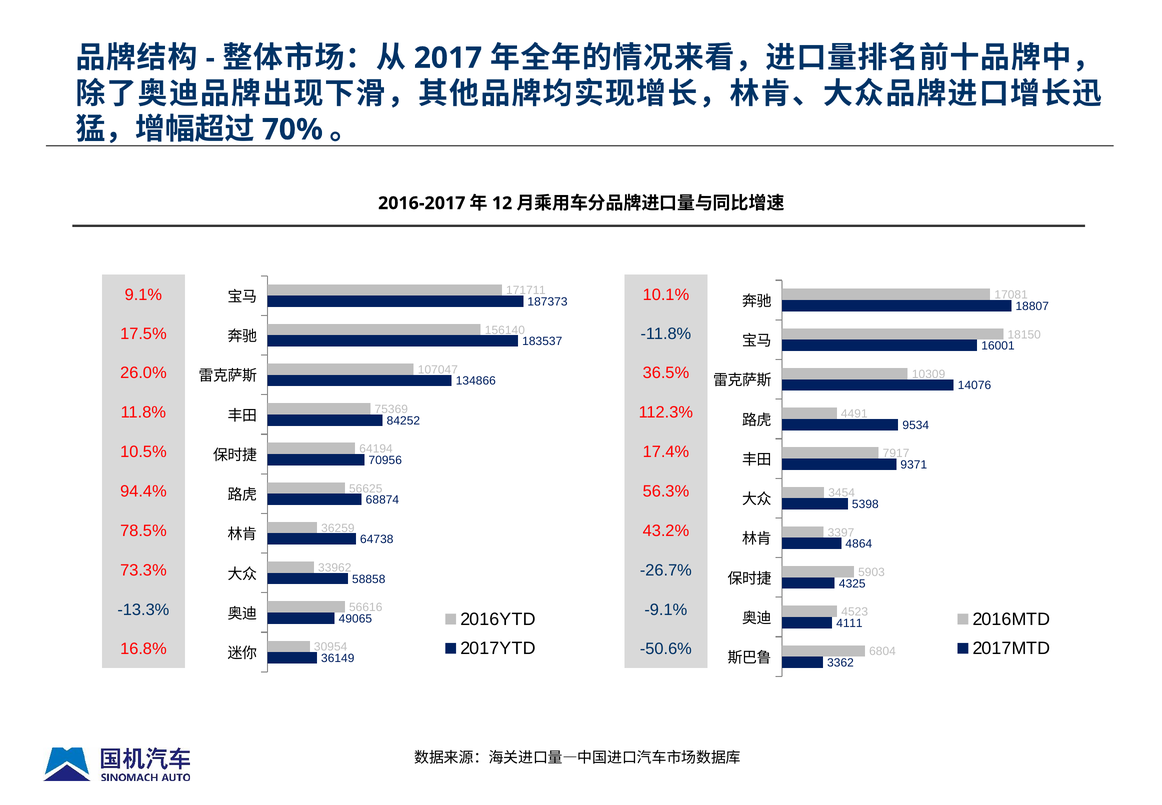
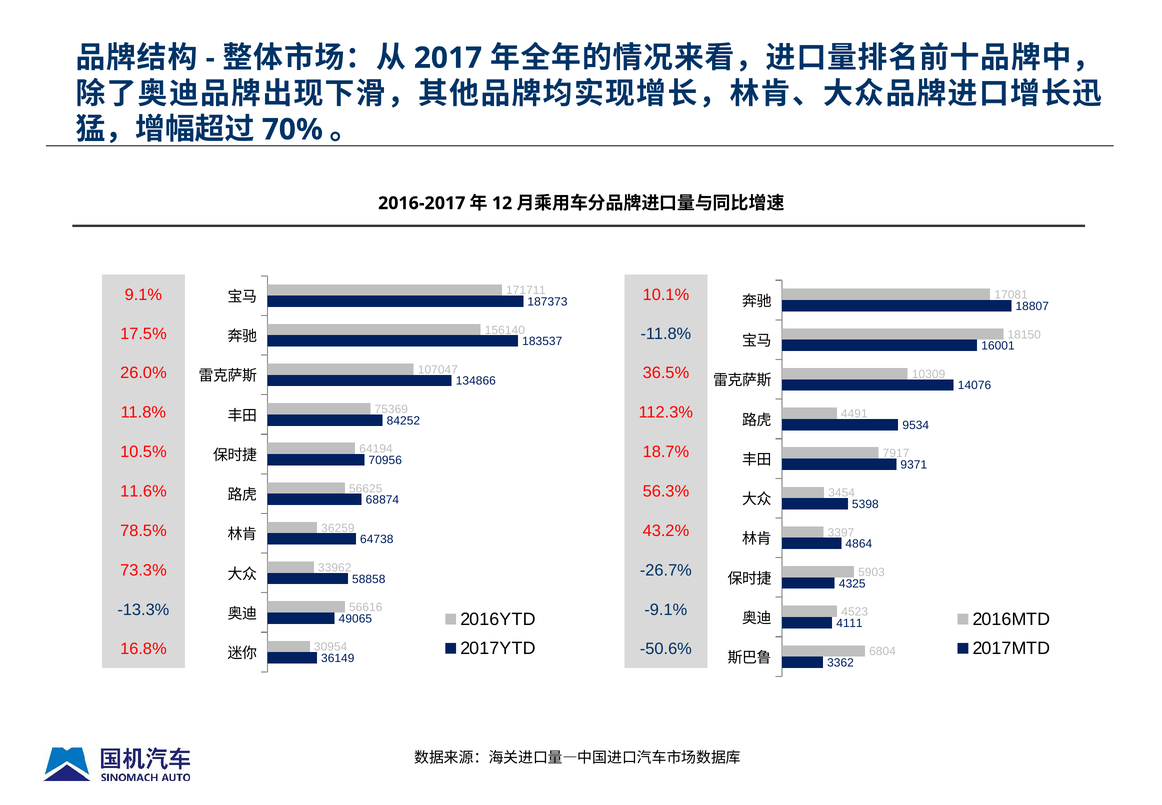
17.4%: 17.4% -> 18.7%
94.4%: 94.4% -> 11.6%
